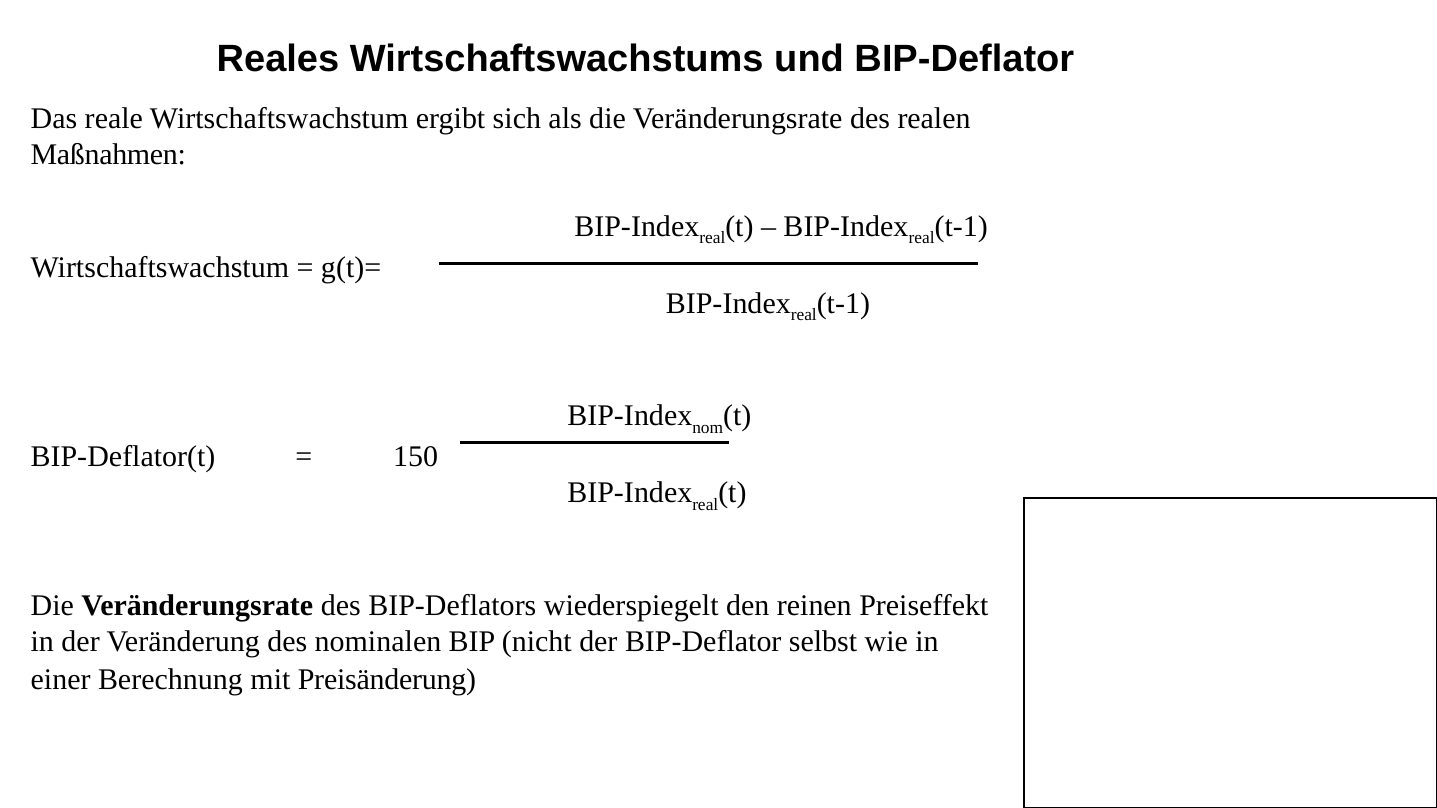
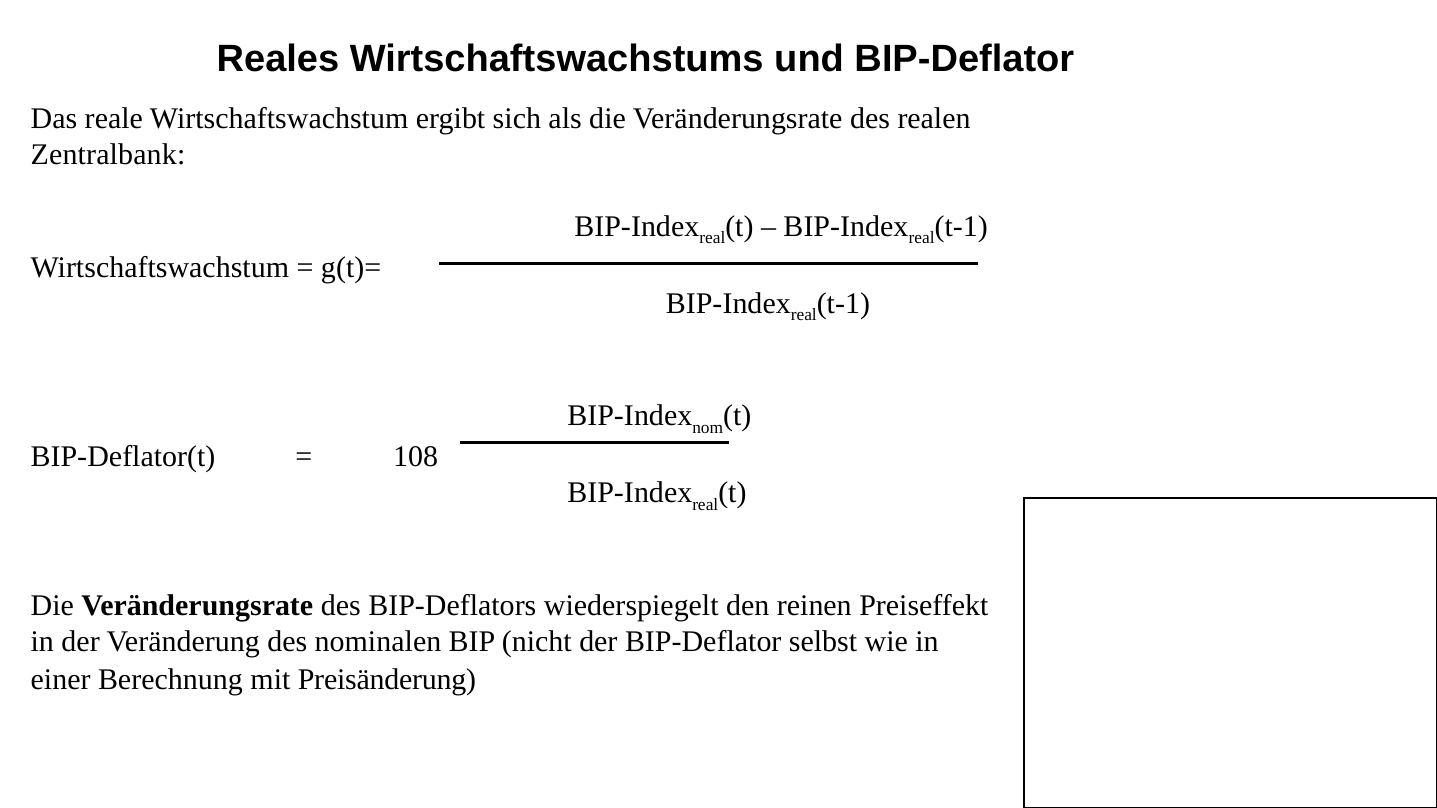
Maßnahmen: Maßnahmen -> Zentralbank
150: 150 -> 108
